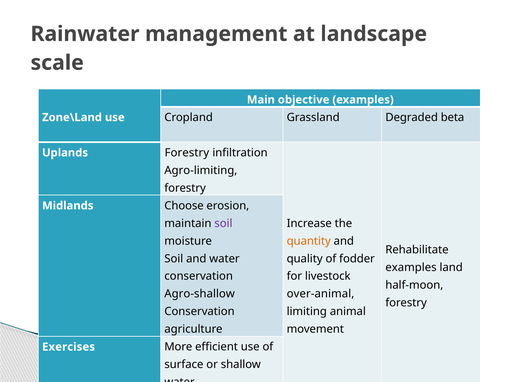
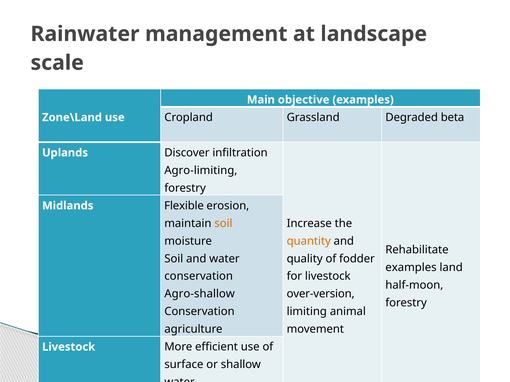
Uplands Forestry: Forestry -> Discover
Choose: Choose -> Flexible
soil at (223, 224) colour: purple -> orange
over-animal: over-animal -> over-version
Exercises at (69, 347): Exercises -> Livestock
